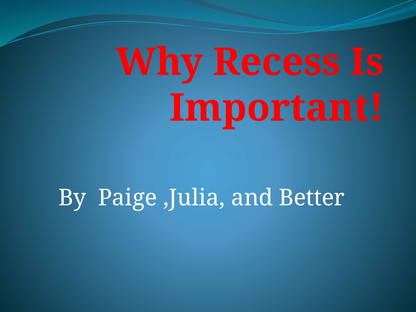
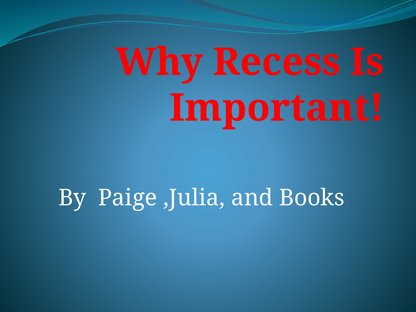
Better: Better -> Books
